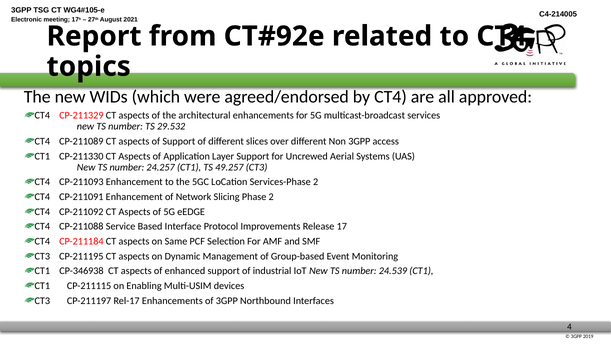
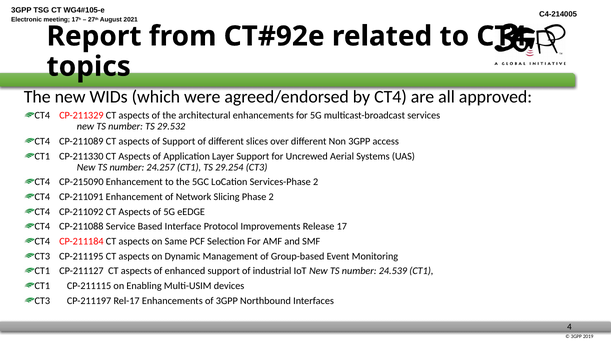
49.257: 49.257 -> 29.254
CP-211093: CP-211093 -> CP-215090
CP-346938: CP-346938 -> CP-211127
